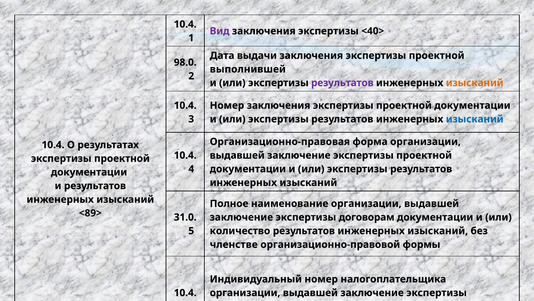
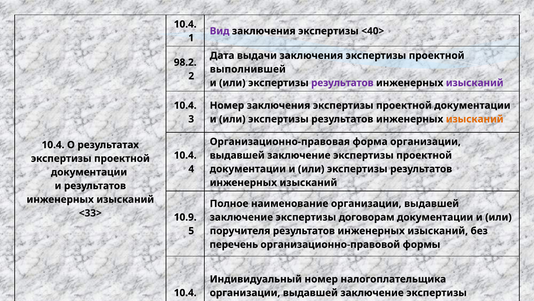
98.0: 98.0 -> 98.2
изысканий at (475, 83) colour: orange -> purple
изысканий at (475, 119) colour: blue -> orange
<89>: <89> -> <33>
31.0: 31.0 -> 10.9
количество: количество -> поручителя
членстве: членстве -> перечень
